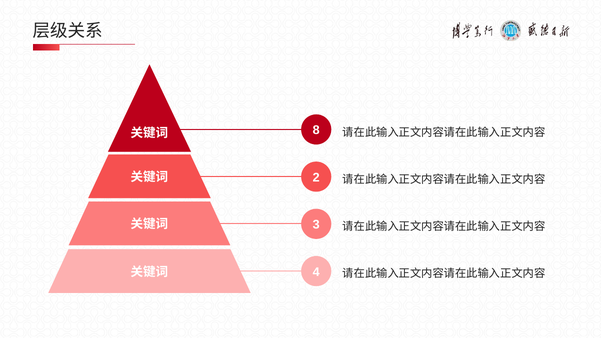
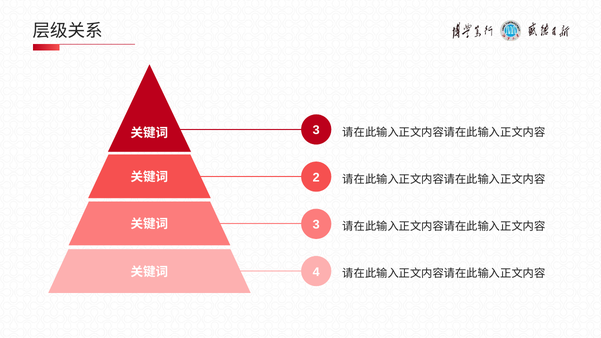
8 at (316, 130): 8 -> 3
